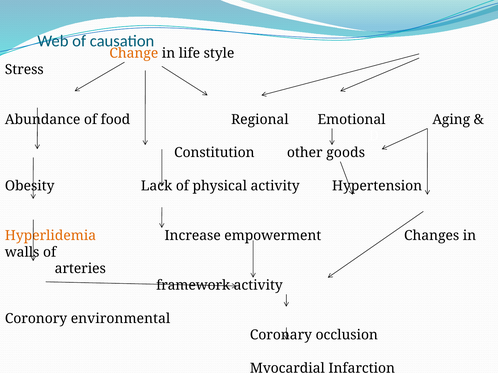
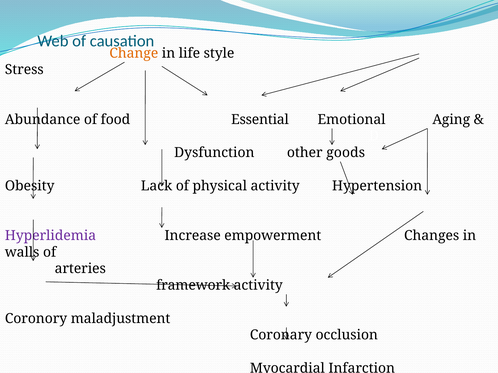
Regional: Regional -> Essential
Constitution: Constitution -> Dysfunction
Hyperlidemia colour: orange -> purple
environmental: environmental -> maladjustment
